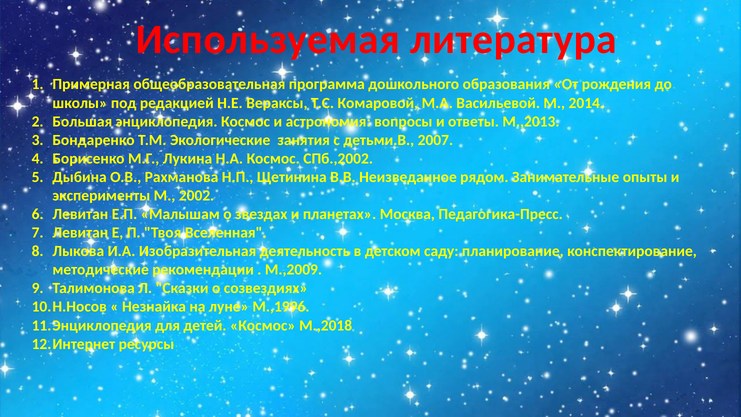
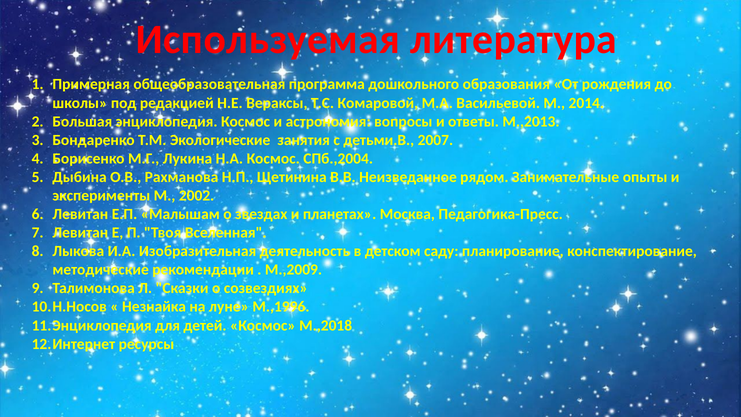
СПб.,2002: СПб.,2002 -> СПб.,2004
